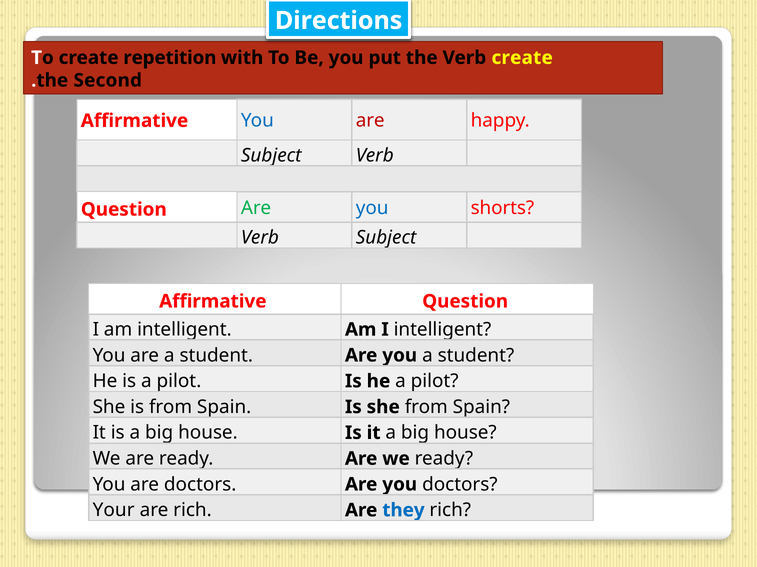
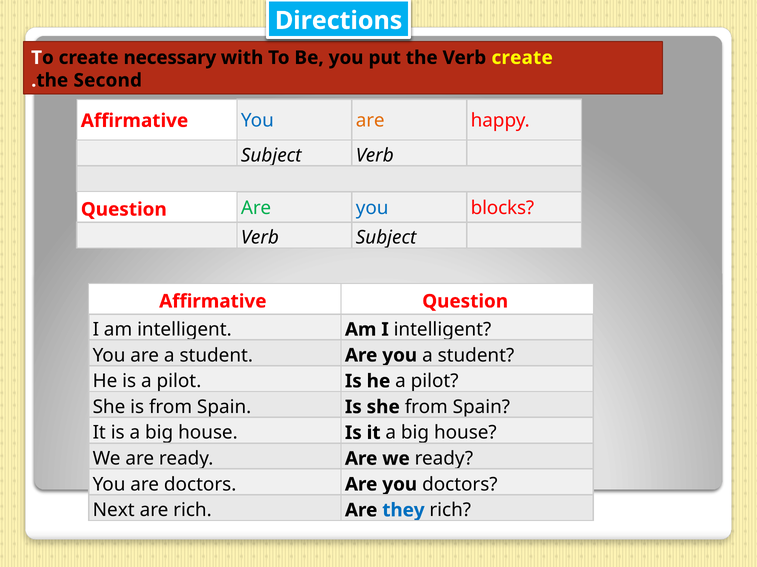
repetition: repetition -> necessary
are at (370, 121) colour: red -> orange
shorts: shorts -> blocks
Your: Your -> Next
